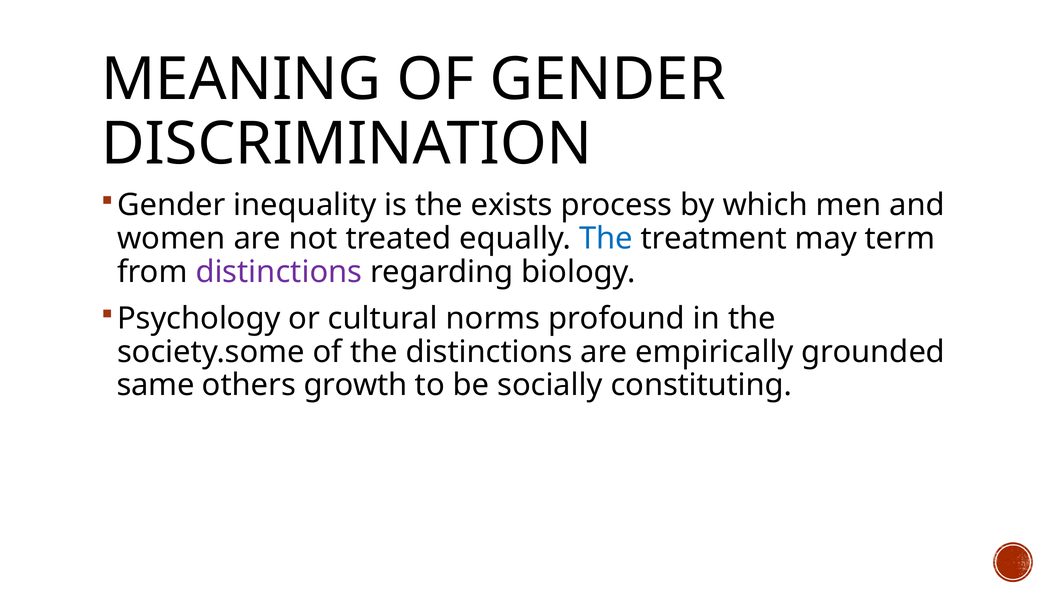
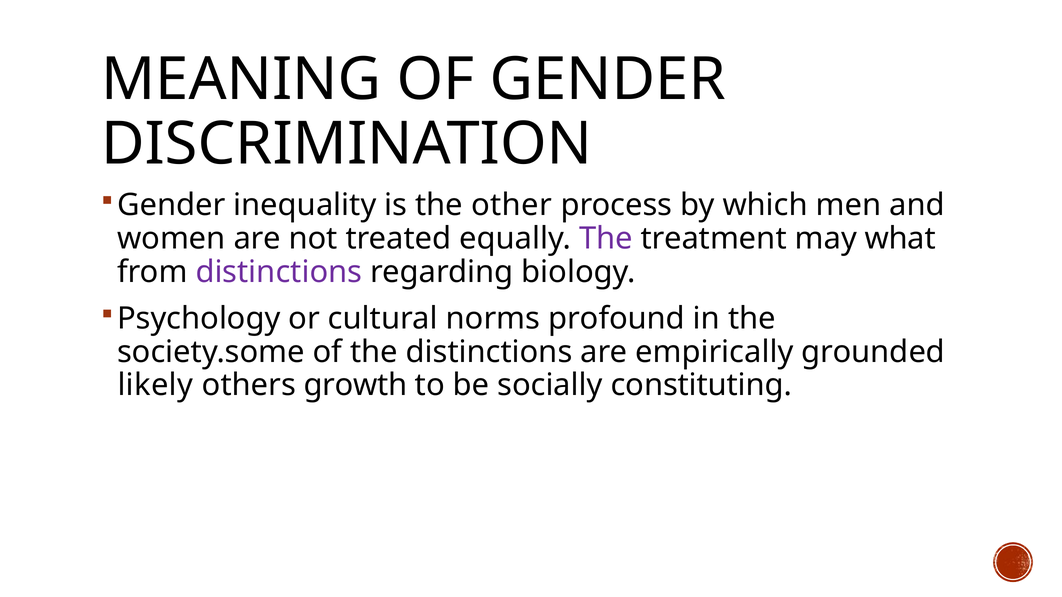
exists: exists -> other
The at (606, 239) colour: blue -> purple
term: term -> what
same: same -> likely
